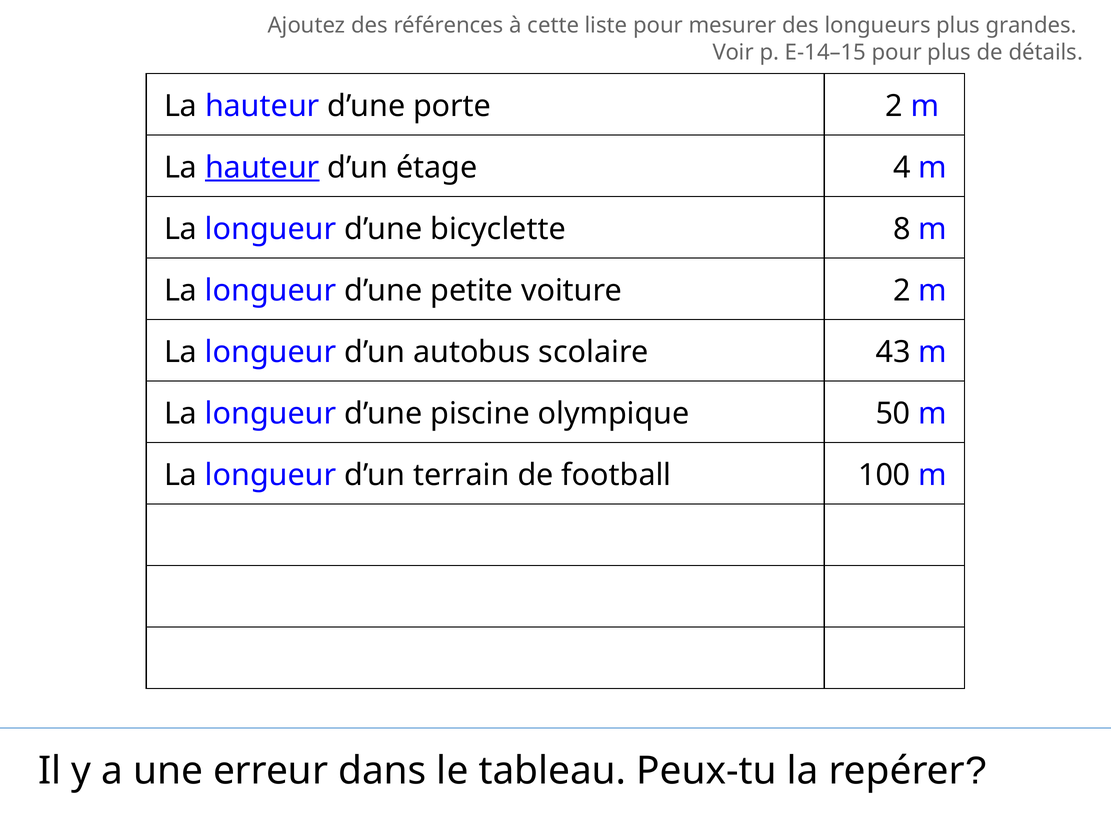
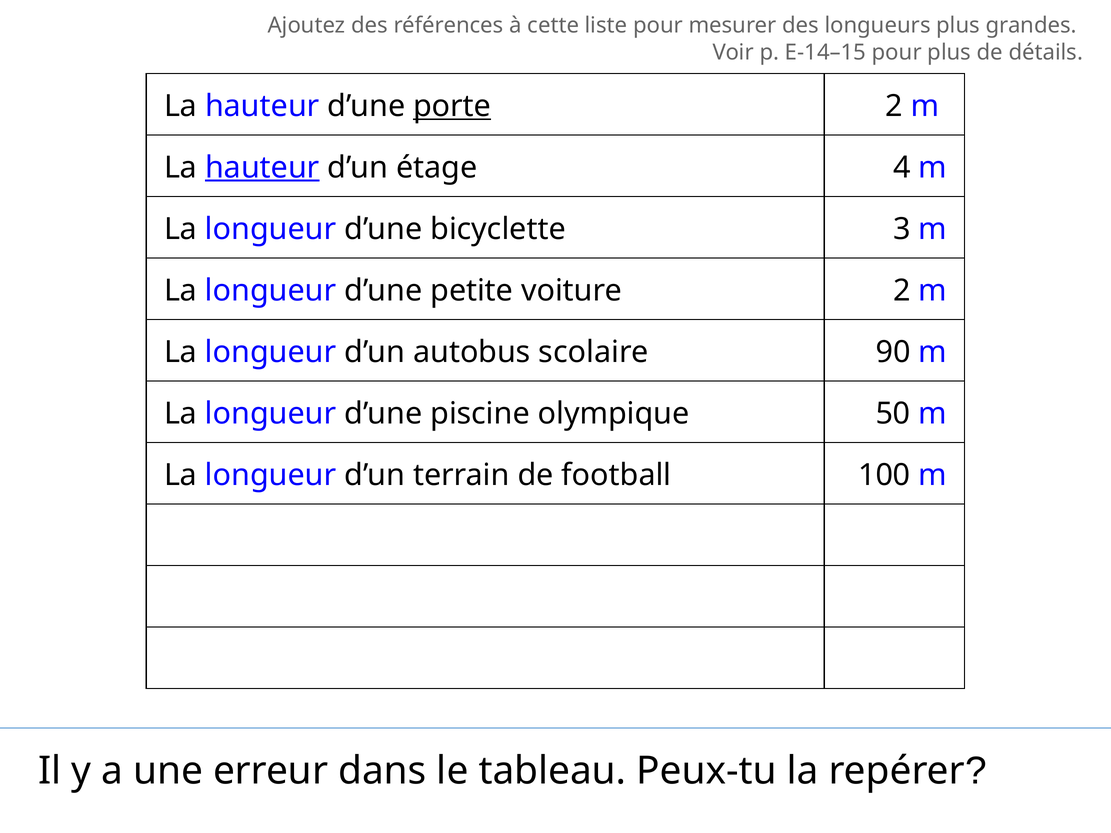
porte underline: none -> present
8: 8 -> 3
43: 43 -> 90
